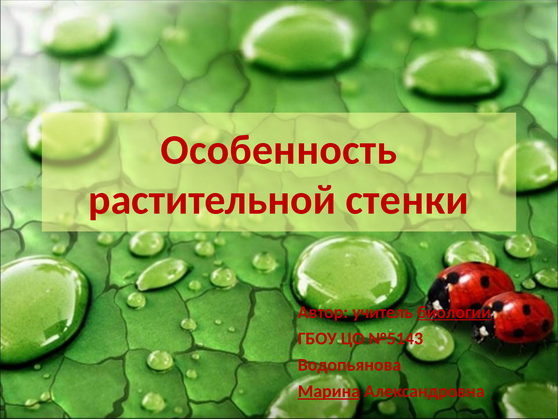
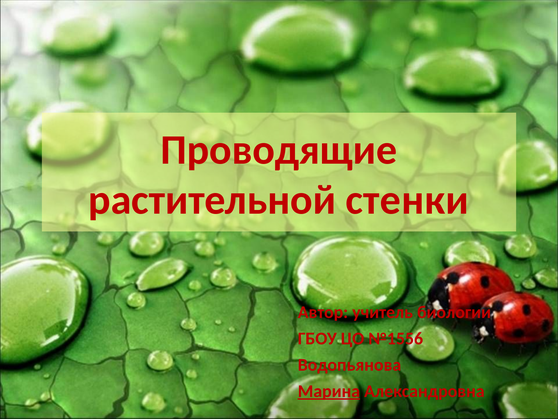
Особенность: Особенность -> Проводящие
биологии underline: present -> none
№5143: №5143 -> №1556
